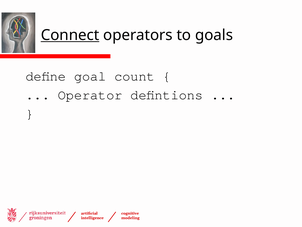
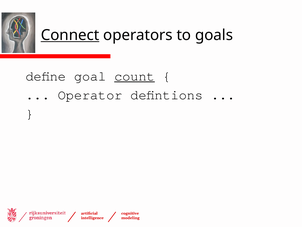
count underline: none -> present
